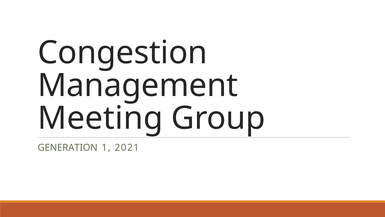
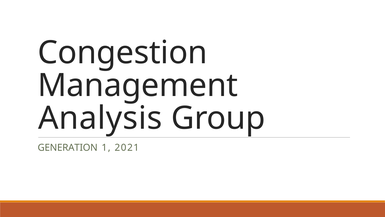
Meeting: Meeting -> Analysis
